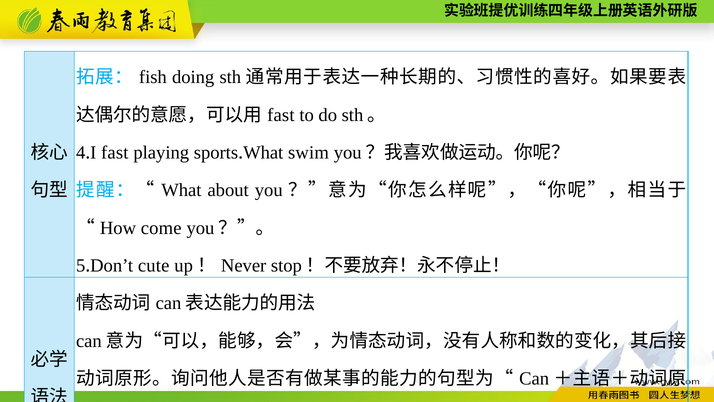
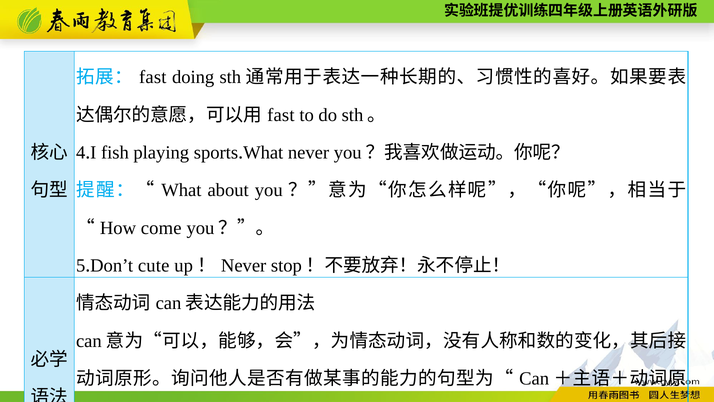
fish at (153, 77): fish -> fast
fast at (115, 152): fast -> fish
swim at (308, 152): swim -> never
